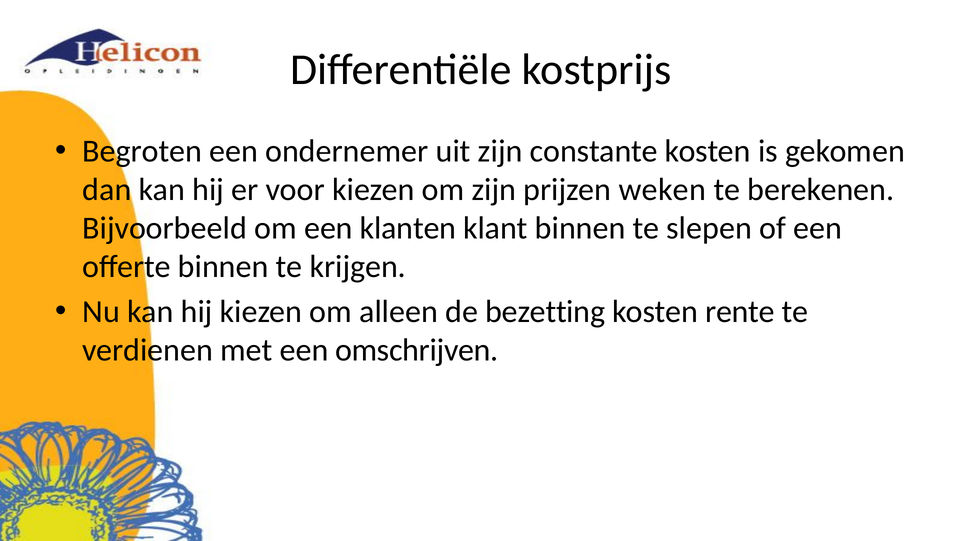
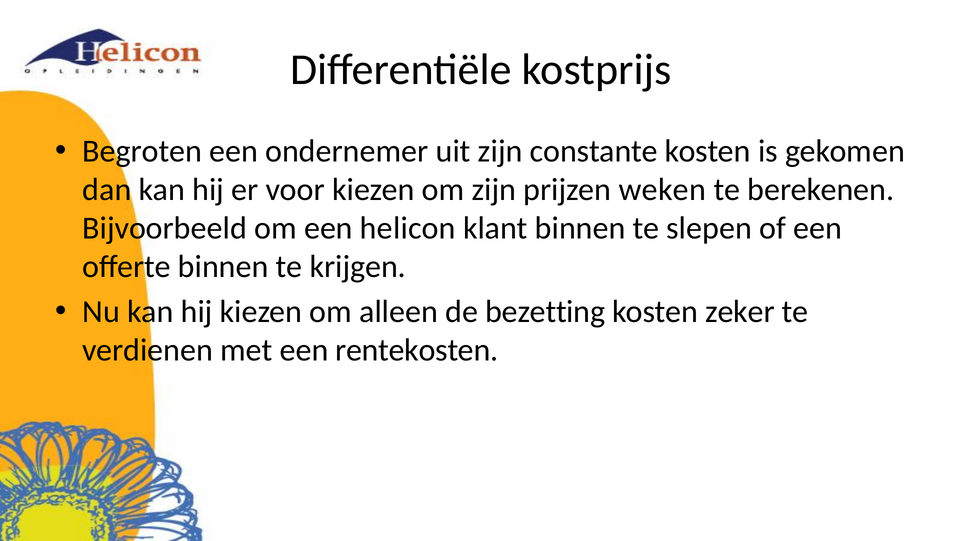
klanten: klanten -> helicon
rente: rente -> zeker
omschrijven: omschrijven -> rentekosten
